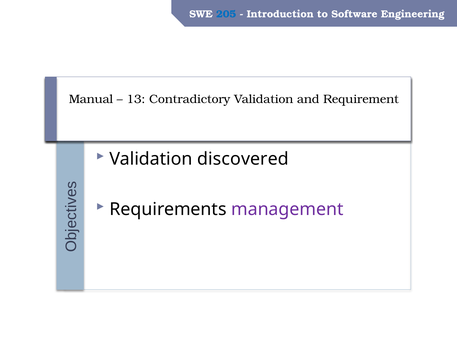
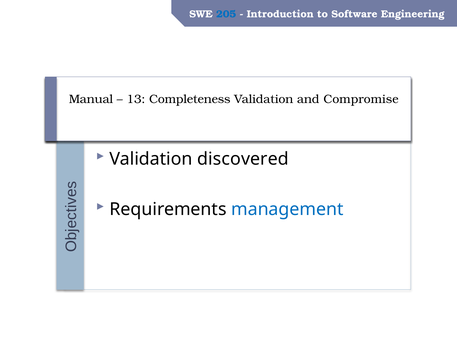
Contradictory: Contradictory -> Completeness
Requirement: Requirement -> Compromise
management colour: purple -> blue
